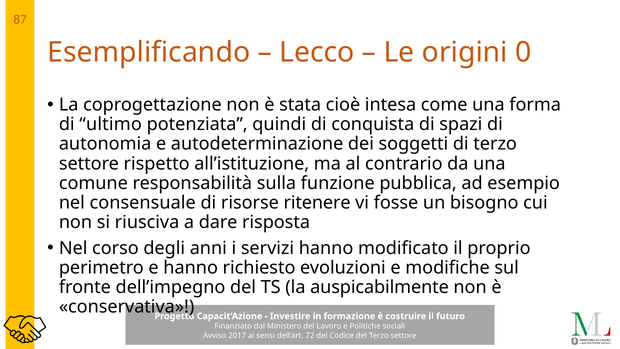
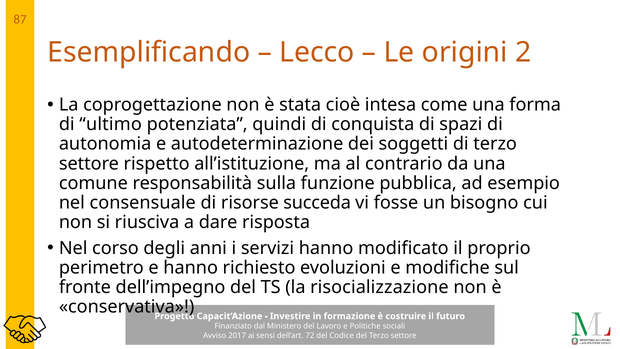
0: 0 -> 2
ritenere: ritenere -> succeda
auspicabilmente: auspicabilmente -> risocializzazione
